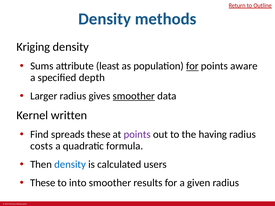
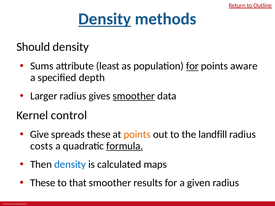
Density at (105, 19) underline: none -> present
Kriging: Kriging -> Should
written: written -> control
Find: Find -> Give
points at (137, 135) colour: purple -> orange
having: having -> landfill
formula underline: none -> present
users: users -> maps
into: into -> that
